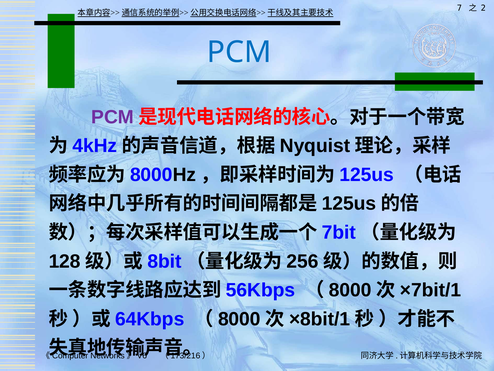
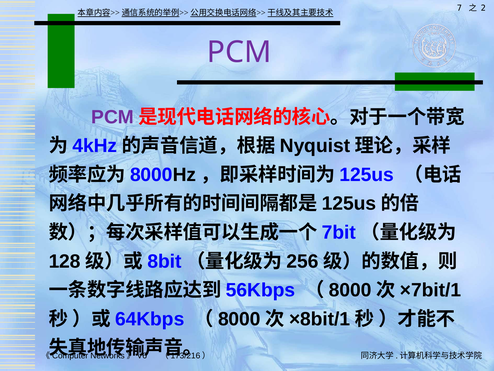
PCM at (239, 52) colour: blue -> purple
